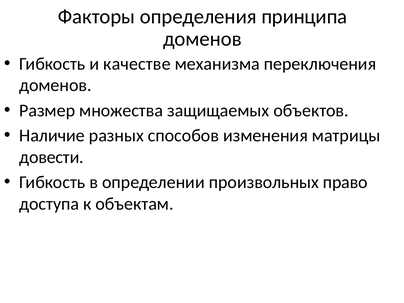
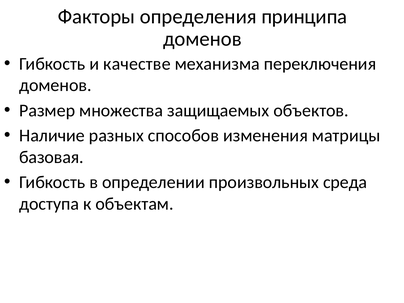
довести: довести -> базовая
право: право -> среда
